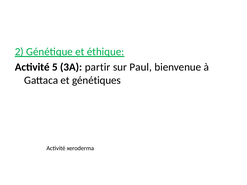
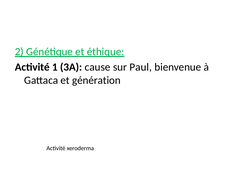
5: 5 -> 1
partir: partir -> cause
génétiques: génétiques -> génération
